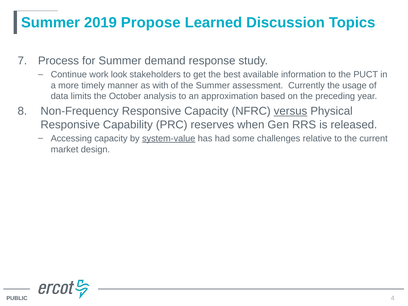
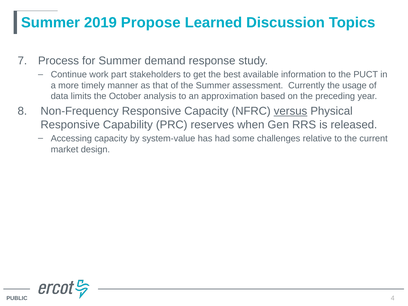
look: look -> part
with: with -> that
system-value underline: present -> none
